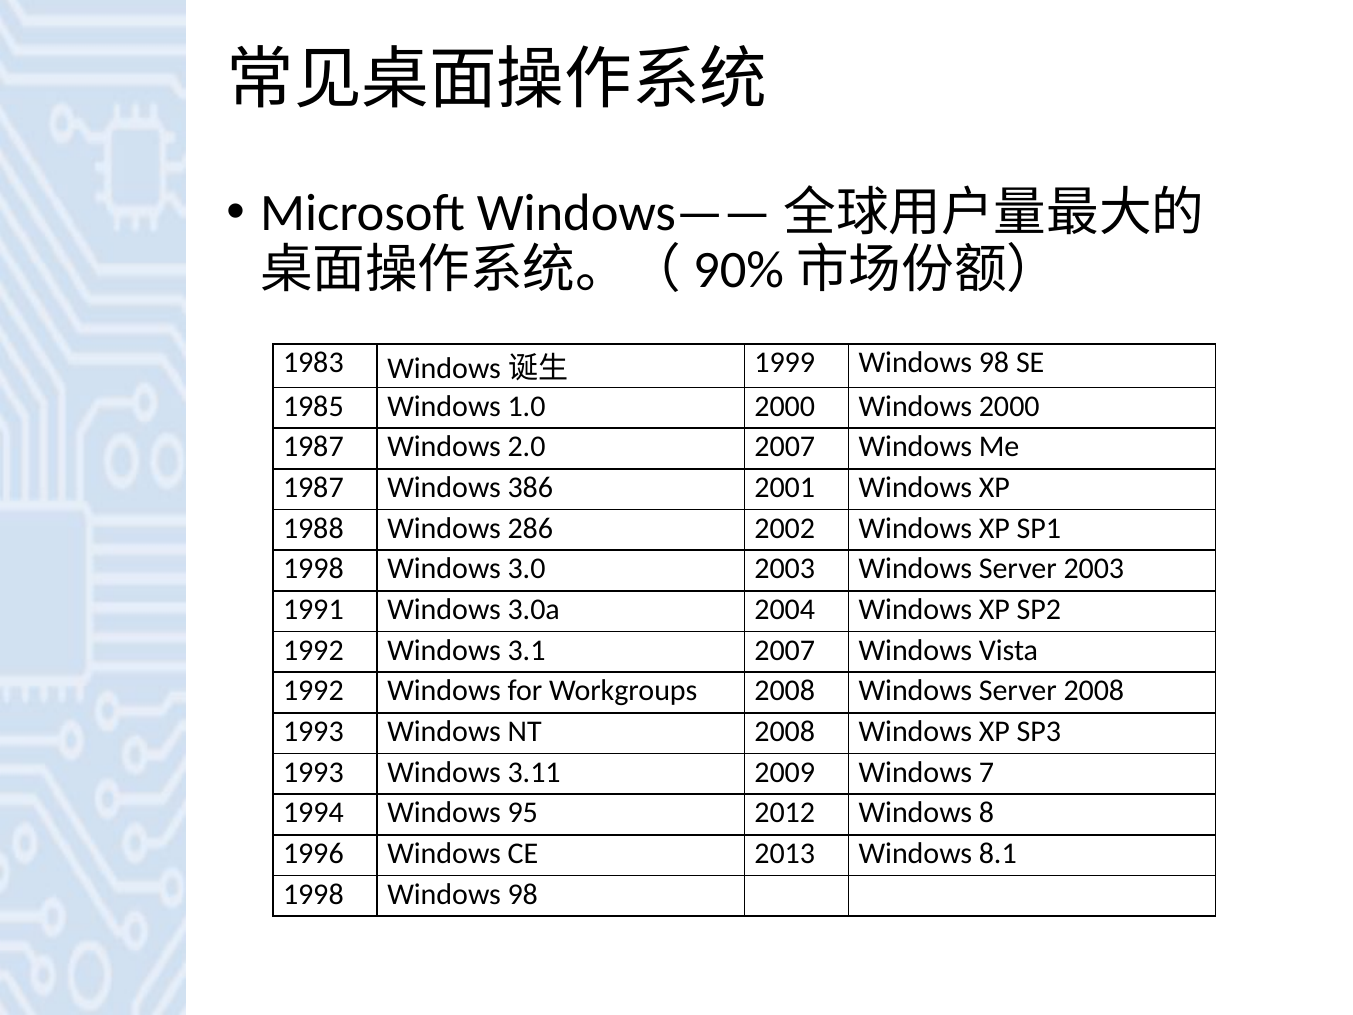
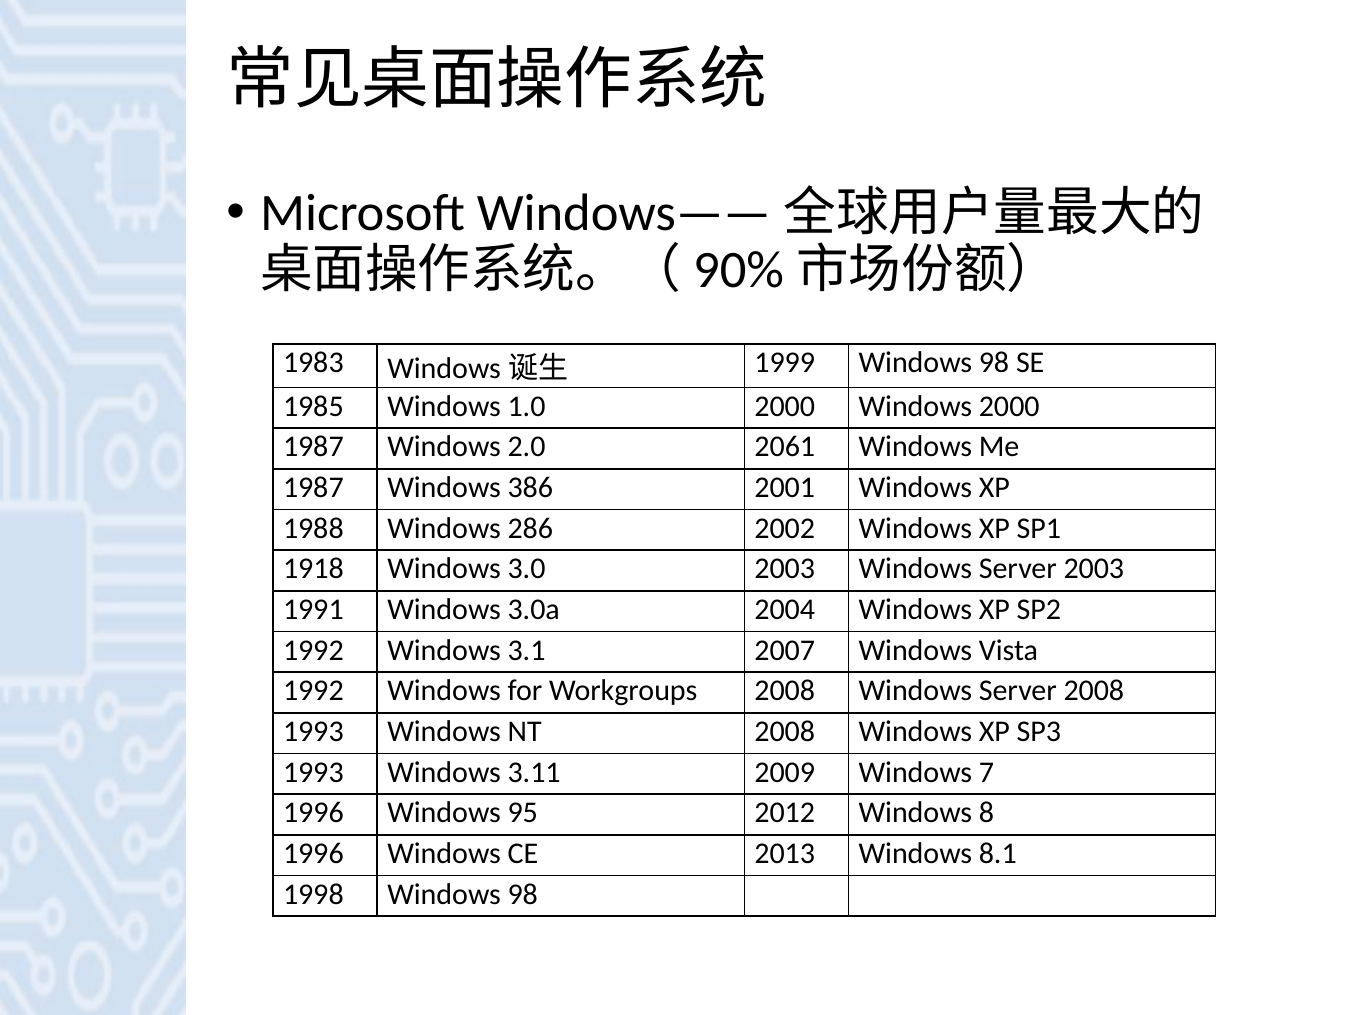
2.0 2007: 2007 -> 2061
1998 at (313, 569): 1998 -> 1918
1994 at (313, 813): 1994 -> 1996
